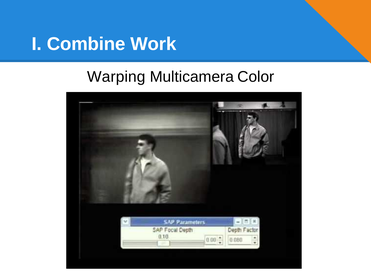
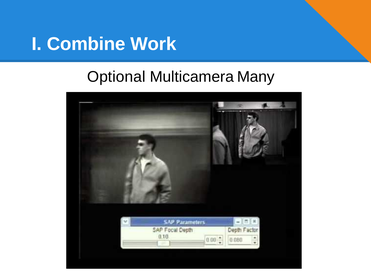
Warping: Warping -> Optional
Color: Color -> Many
